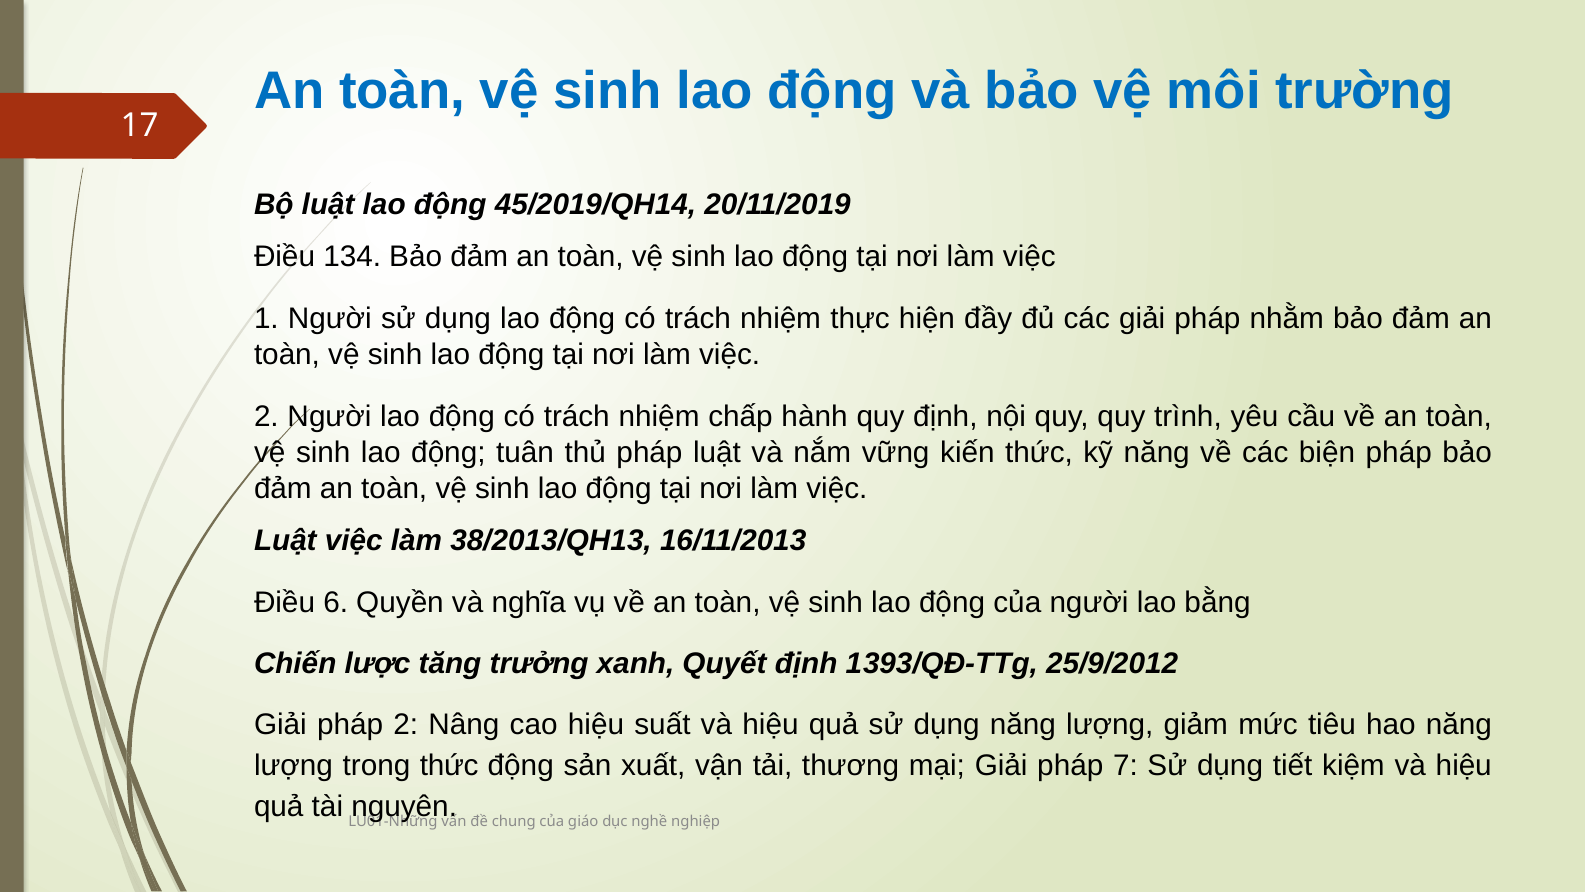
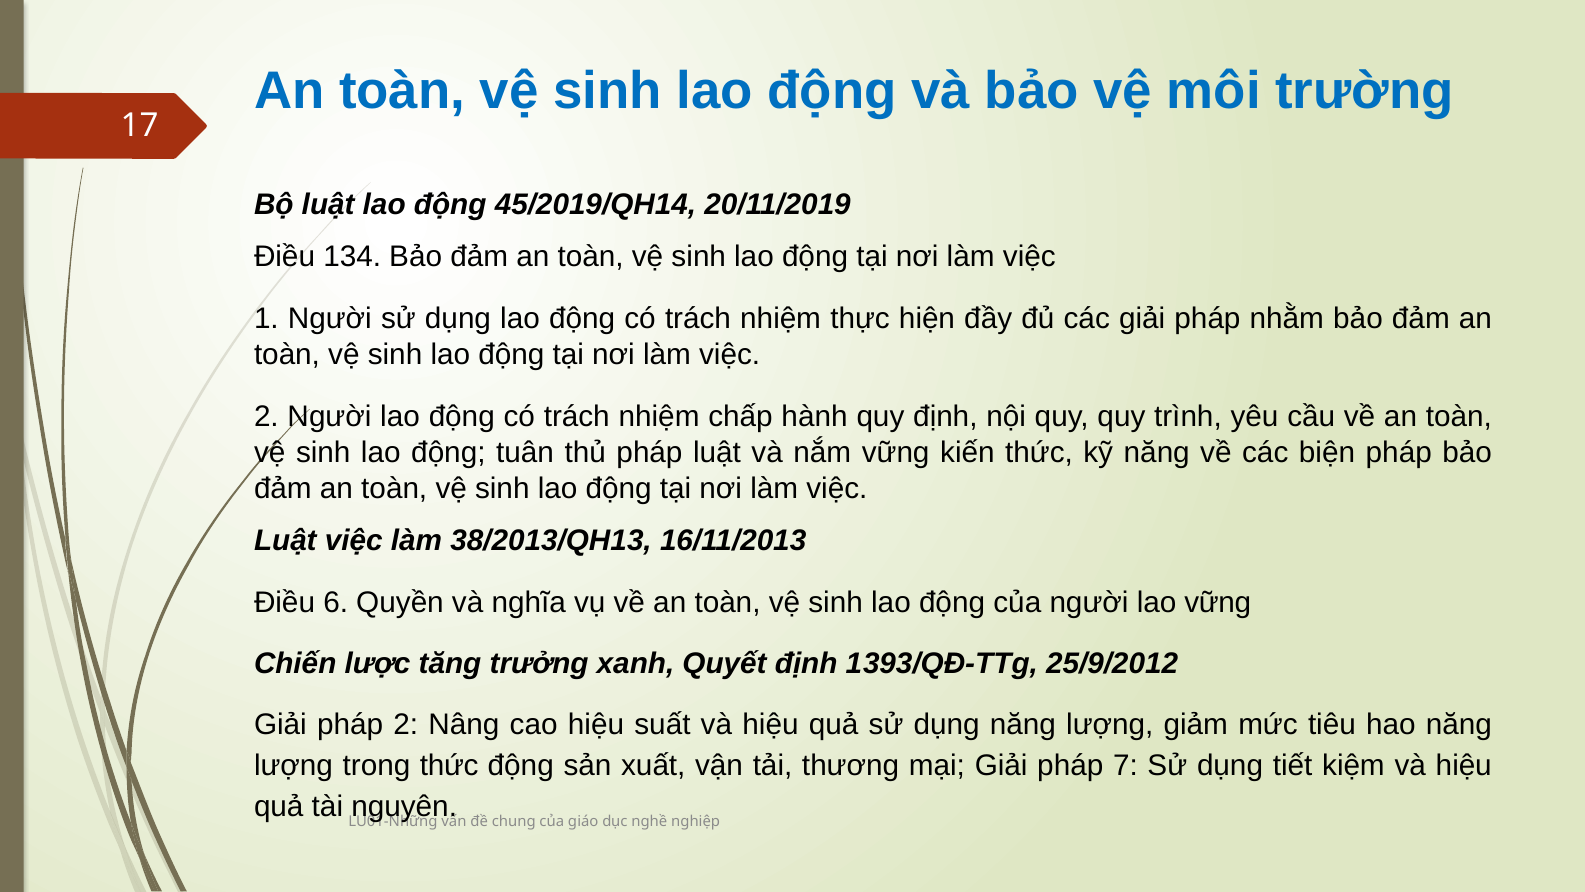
lao bằng: bằng -> vững
